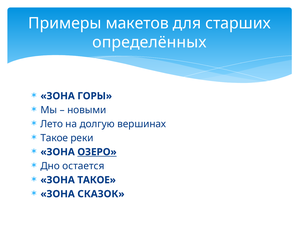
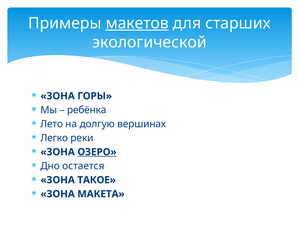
макетов underline: none -> present
определённых: определённых -> экологической
новыми: новыми -> ребёнка
Такое at (54, 138): Такое -> Легко
СКАЗОК: СКАЗОК -> МАКЕТА
